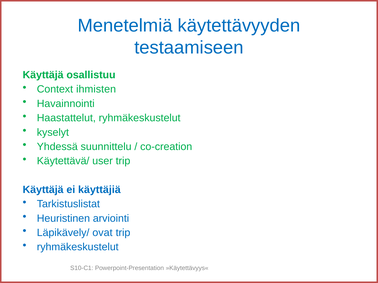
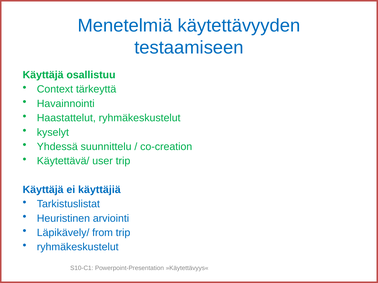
ihmisten: ihmisten -> tärkeyttä
ovat: ovat -> from
